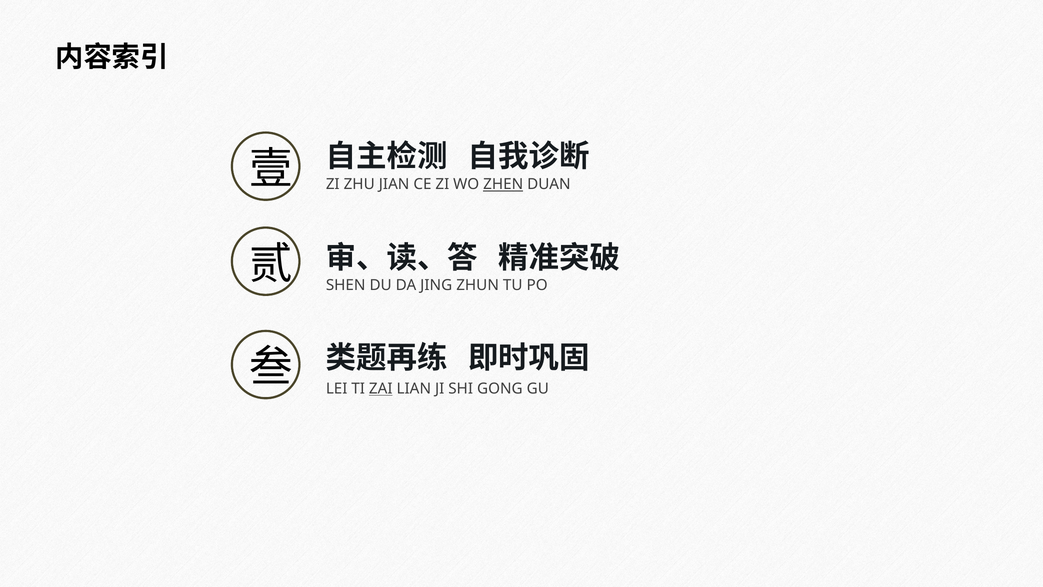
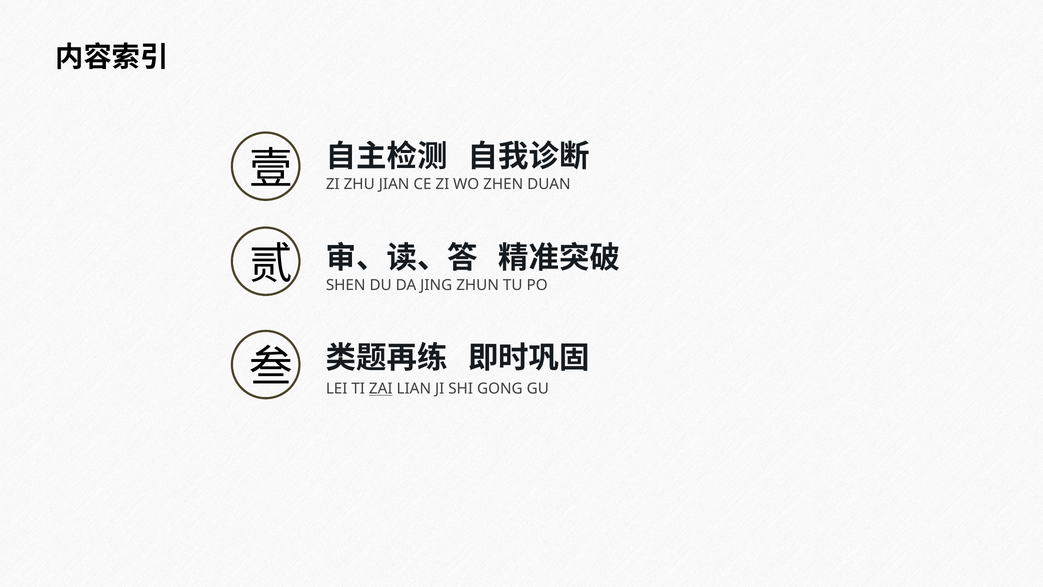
ZHEN underline: present -> none
